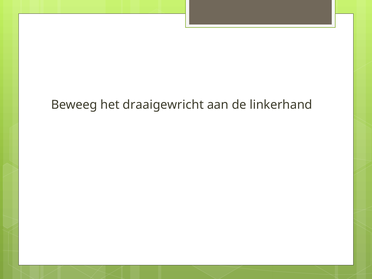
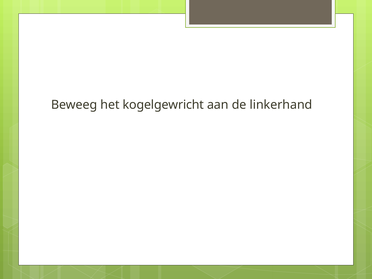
draaigewricht: draaigewricht -> kogelgewricht
